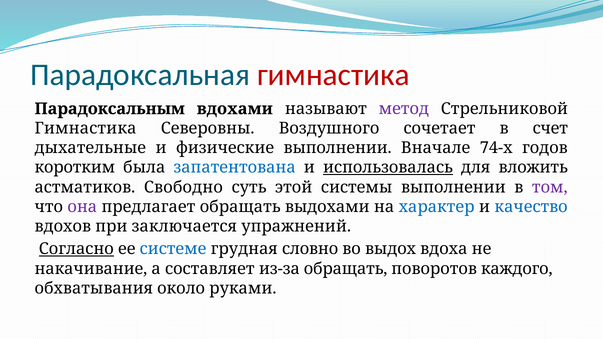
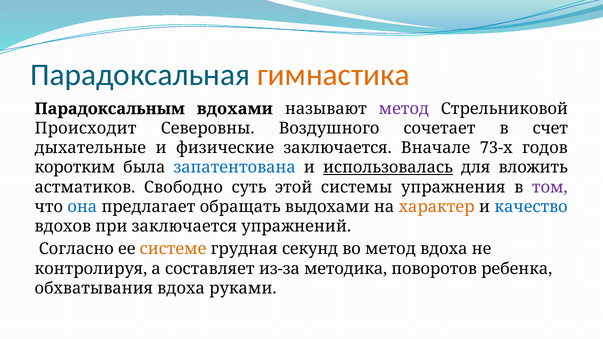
гимнастика at (333, 75) colour: red -> orange
Гимнастика at (86, 128): Гимнастика -> Происходит
физические выполнении: выполнении -> заключается
74-х: 74-х -> 73-х
системы выполнении: выполнении -> упражнения
она colour: purple -> blue
характер colour: blue -> orange
Согласно underline: present -> none
системе colour: blue -> orange
словно: словно -> секунд
во выдох: выдох -> метод
накачивание: накачивание -> контролируя
из-за обращать: обращать -> методика
каждого: каждого -> ребенка
обхватывания около: около -> вдоха
